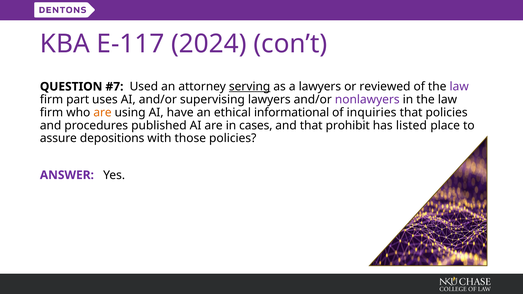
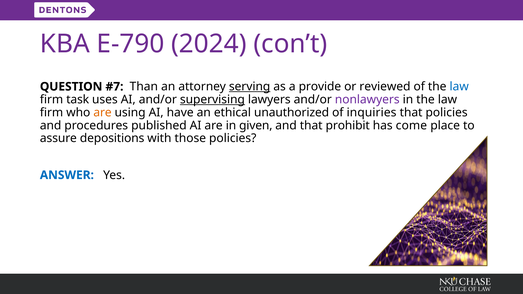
E-117: E-117 -> E-790
Used: Used -> Than
a lawyers: lawyers -> provide
law at (459, 87) colour: purple -> blue
part: part -> task
supervising underline: none -> present
informational: informational -> unauthorized
cases: cases -> given
listed: listed -> come
ANSWER colour: purple -> blue
